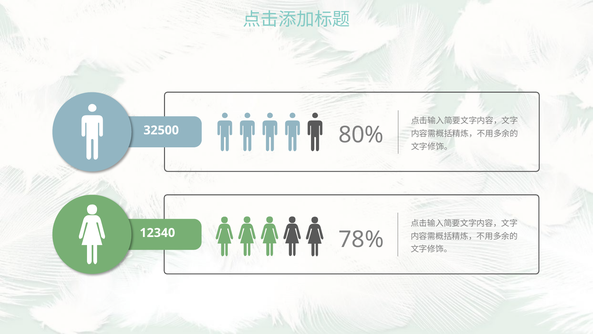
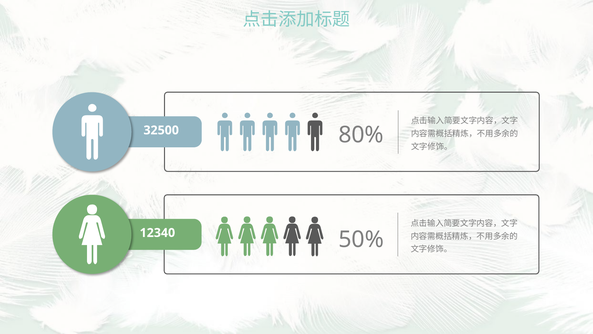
78%: 78% -> 50%
